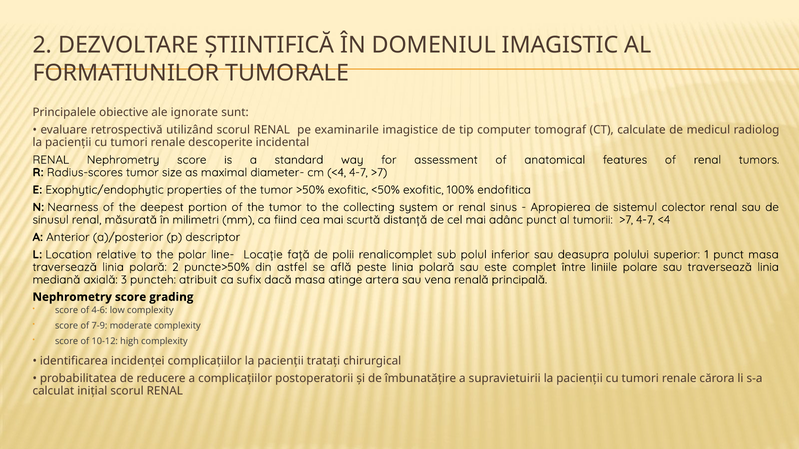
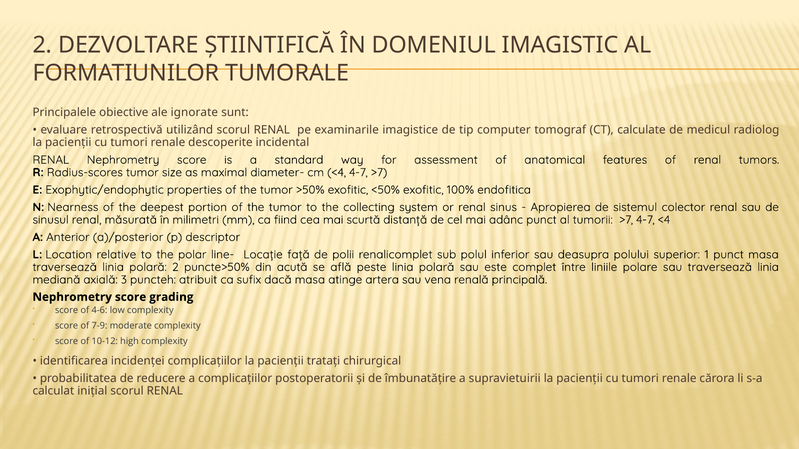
astfel: astfel -> acută
